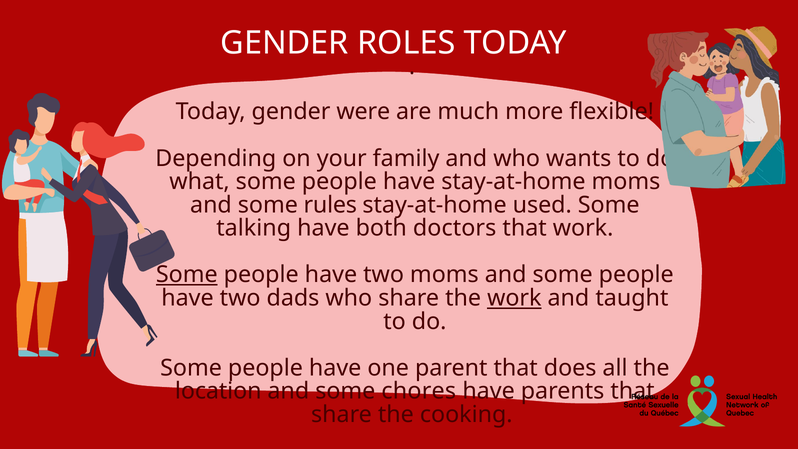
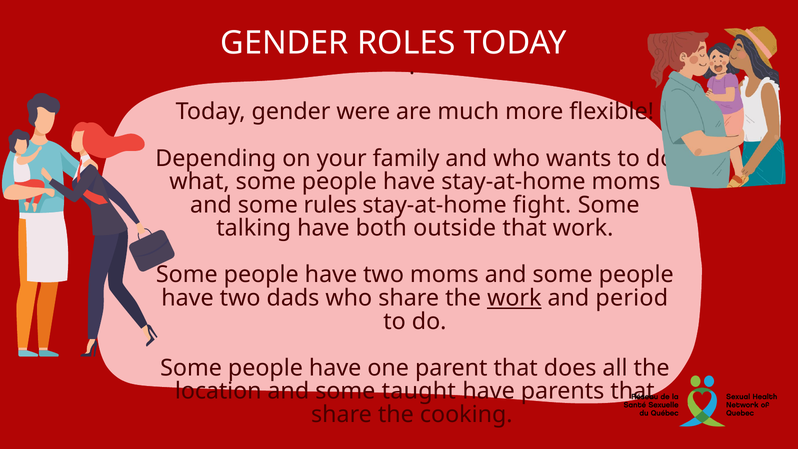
used: used -> fight
doctors: doctors -> outside
Some at (187, 275) underline: present -> none
taught: taught -> period
chores: chores -> taught
